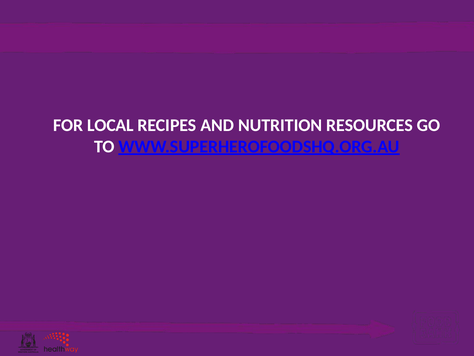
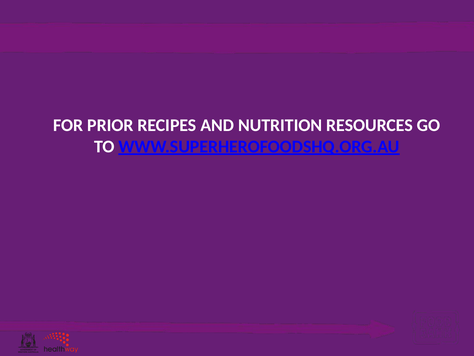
LOCAL: LOCAL -> PRIOR
